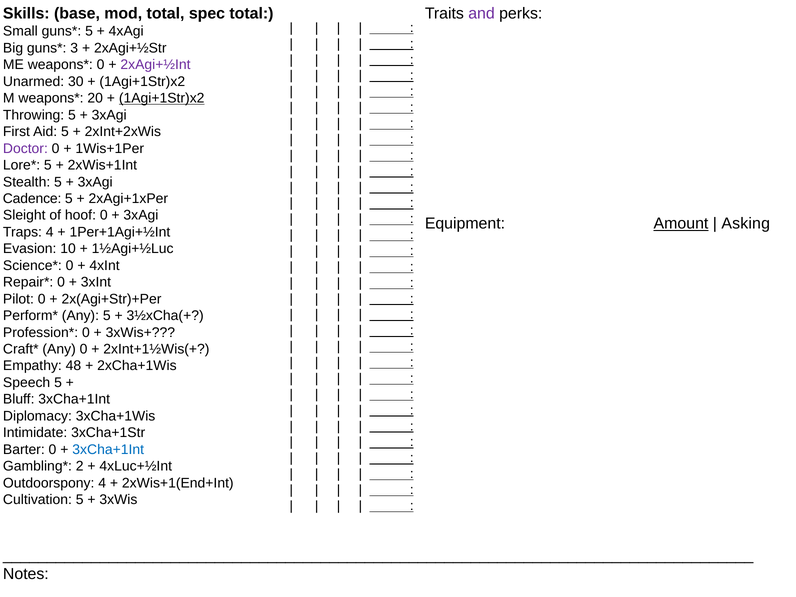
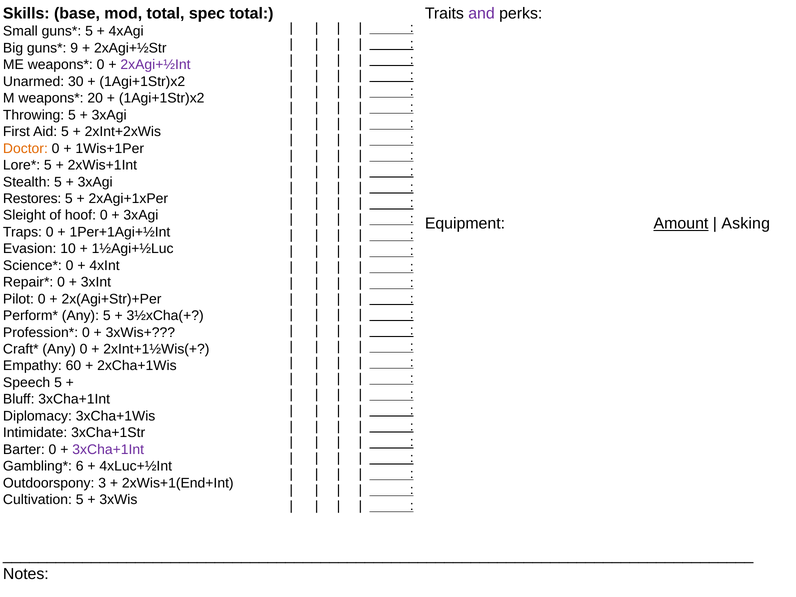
3: 3 -> 9
1Agi+1Str)x2 at (162, 98) underline: present -> none
Doctor colour: purple -> orange
Cadence: Cadence -> Restores
Traps 4: 4 -> 0
48: 48 -> 60
3xCha+1Int at (108, 450) colour: blue -> purple
2: 2 -> 6
Outdoorspony 4: 4 -> 3
